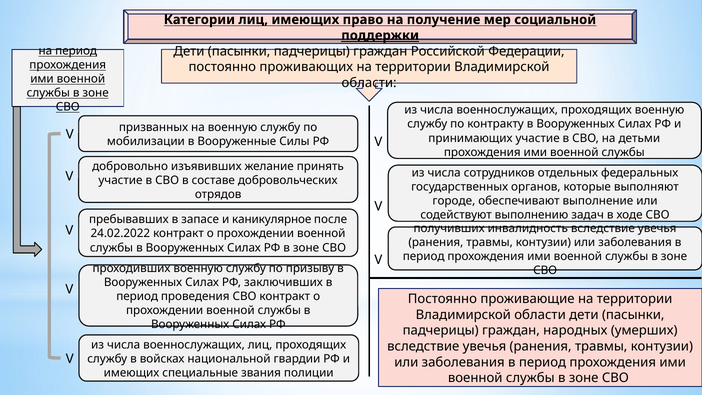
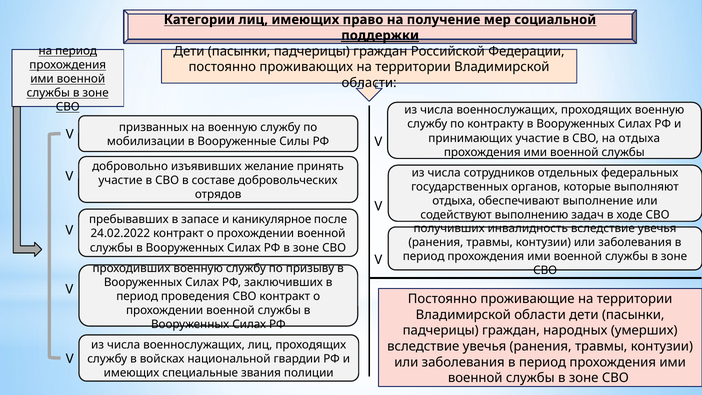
на детьми: детьми -> отдыха
городе at (454, 201): городе -> отдыха
